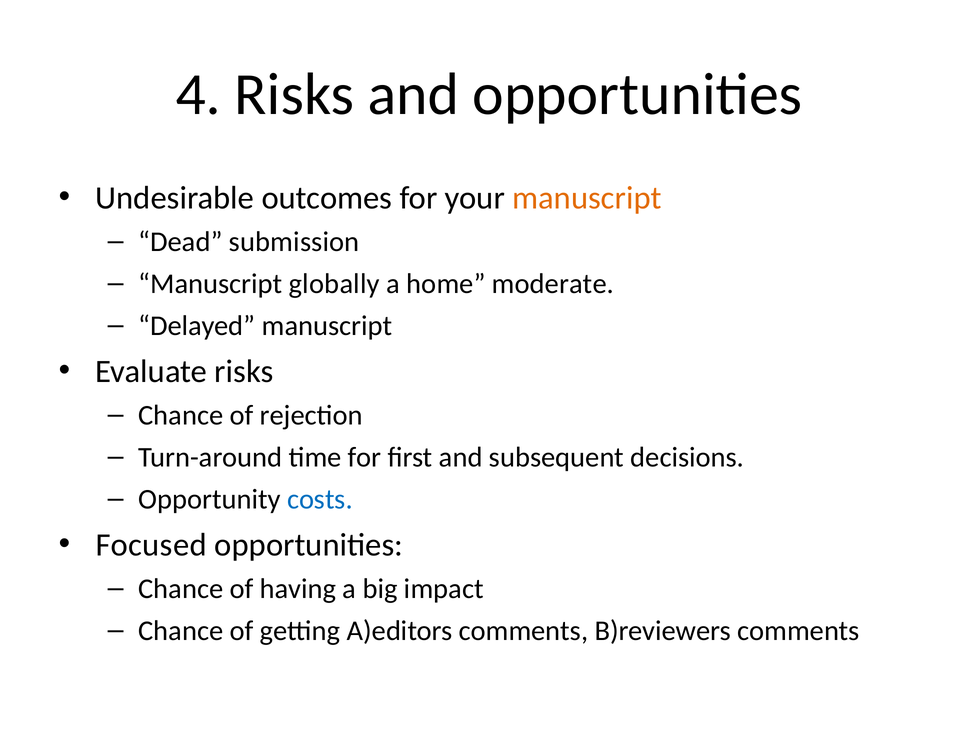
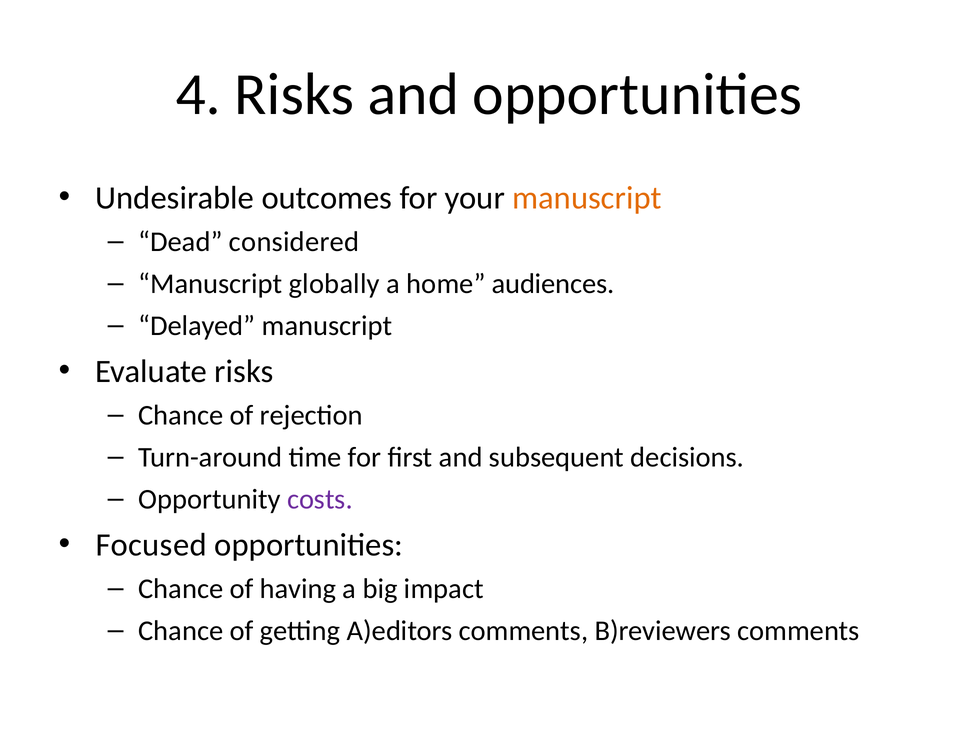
submission: submission -> considered
moderate: moderate -> audiences
costs colour: blue -> purple
